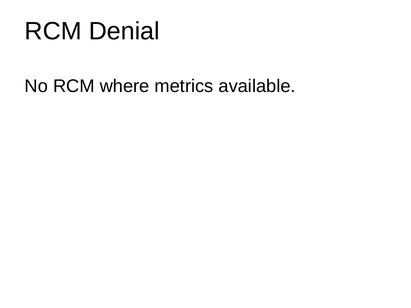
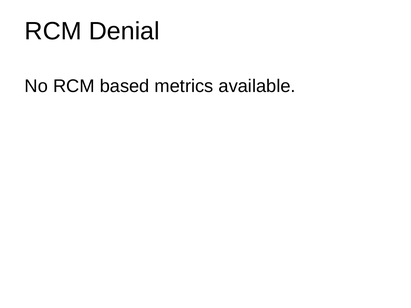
where: where -> based
